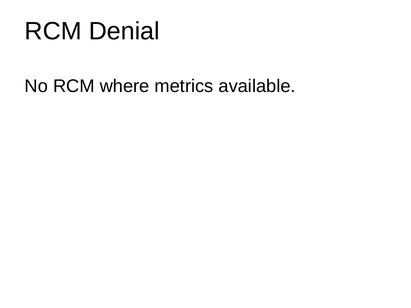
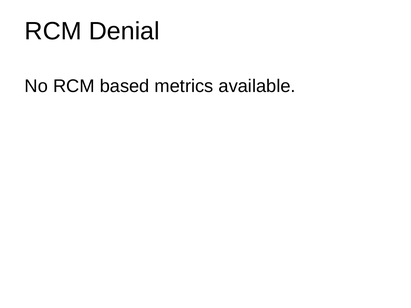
where: where -> based
